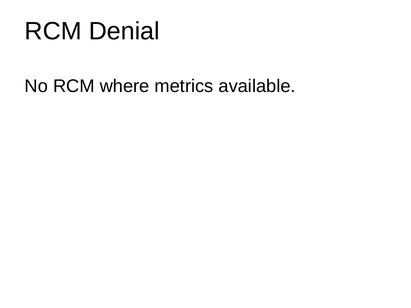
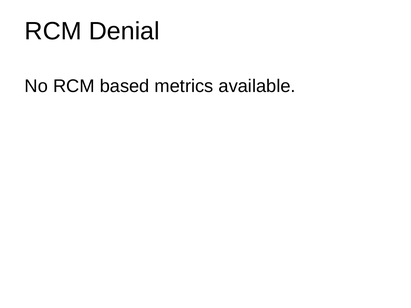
where: where -> based
